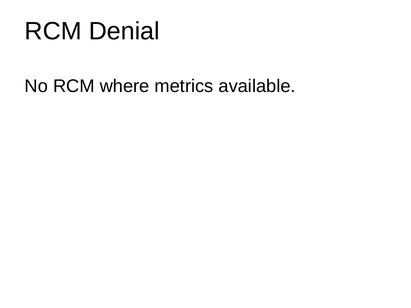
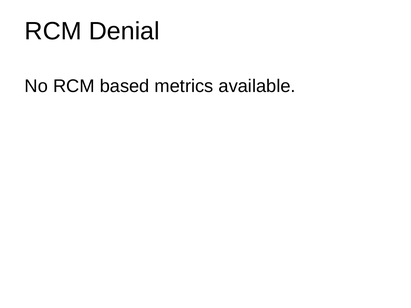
where: where -> based
